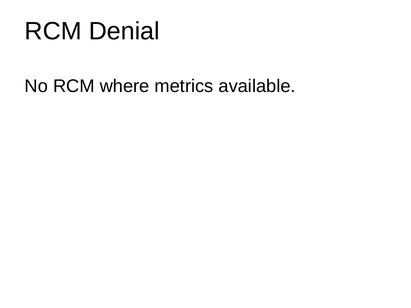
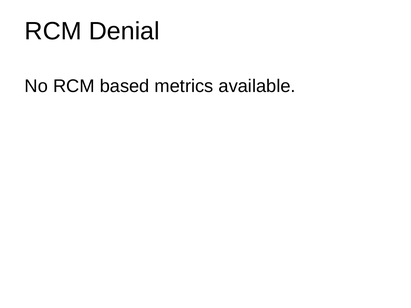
where: where -> based
